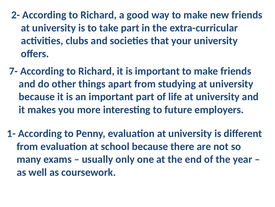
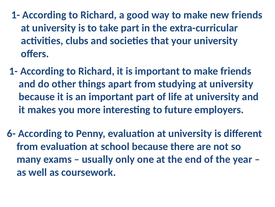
2- at (16, 15): 2- -> 1-
7- at (13, 71): 7- -> 1-
1-: 1- -> 6-
